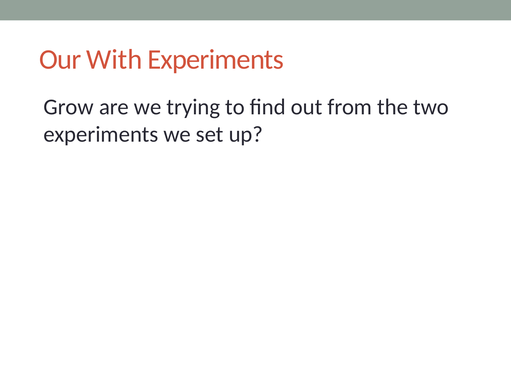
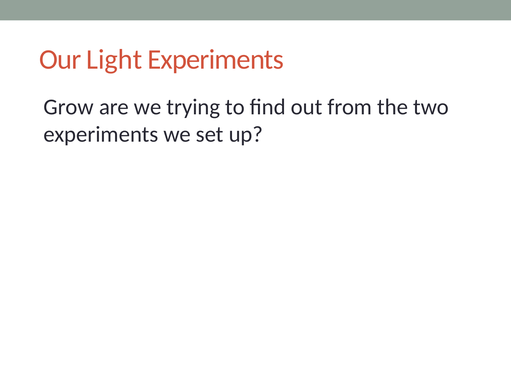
With: With -> Light
